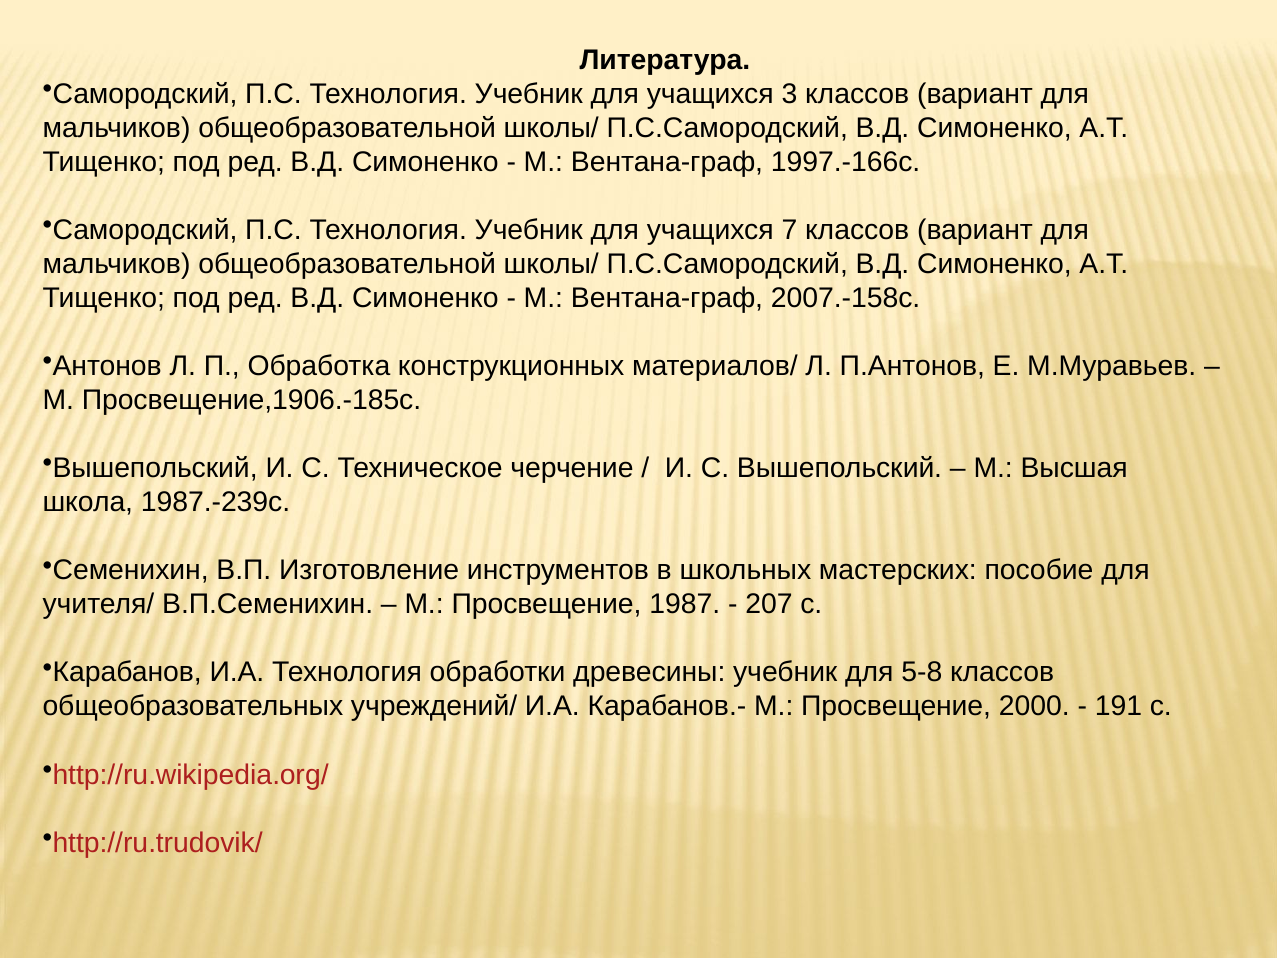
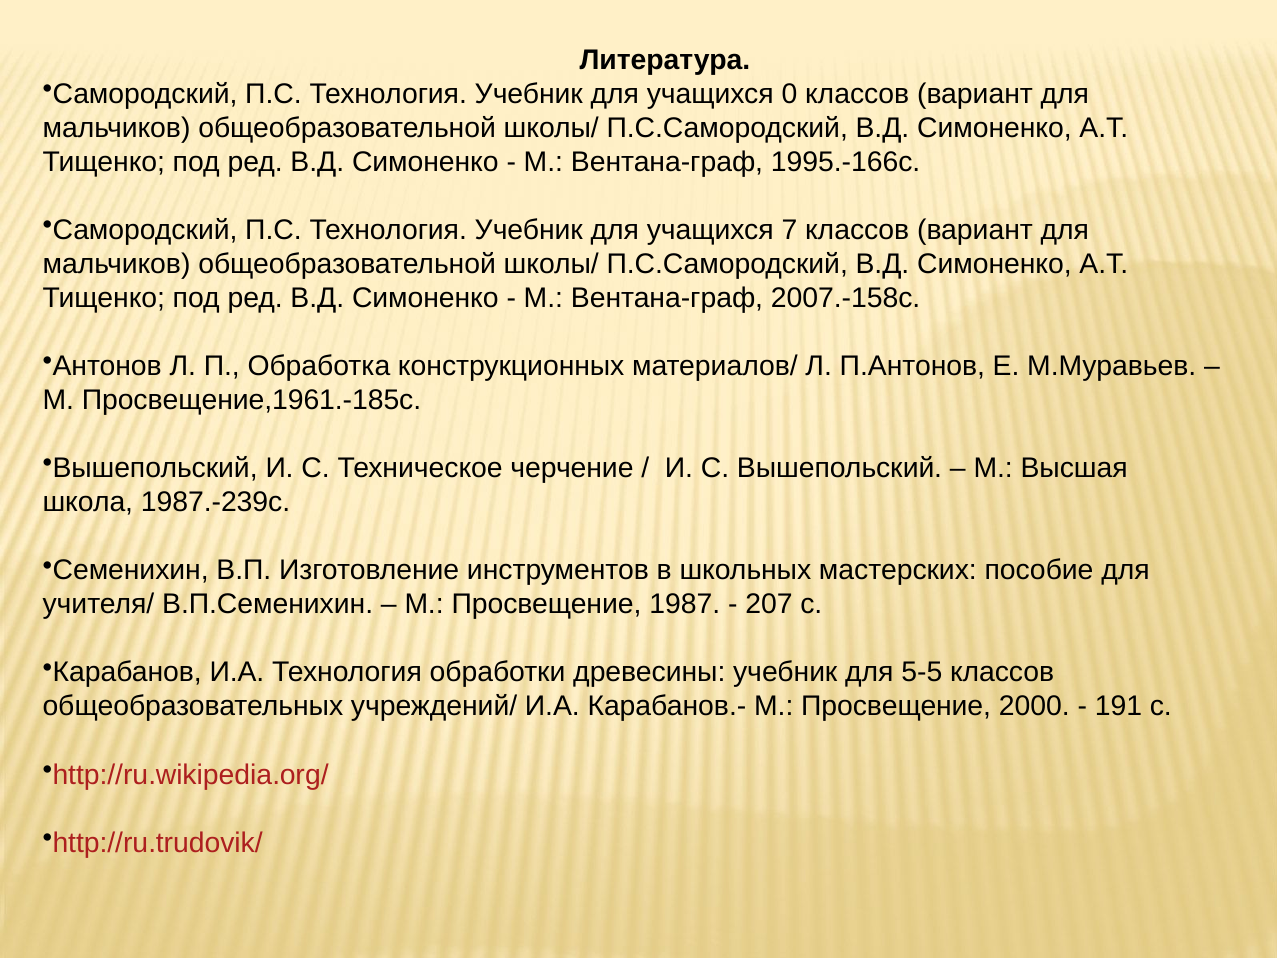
3: 3 -> 0
1997.-166с: 1997.-166с -> 1995.-166с
Просвещение,1906.-185с: Просвещение,1906.-185с -> Просвещение,1961.-185с
5-8: 5-8 -> 5-5
